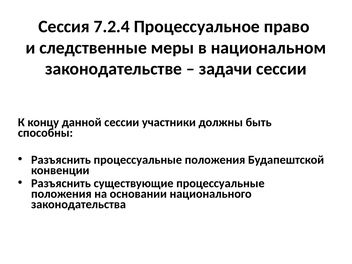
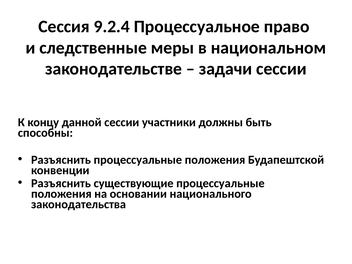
7.2.4: 7.2.4 -> 9.2.4
